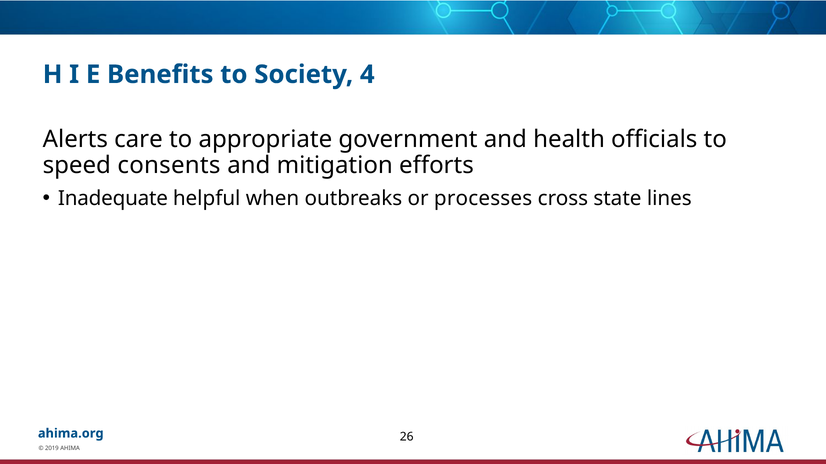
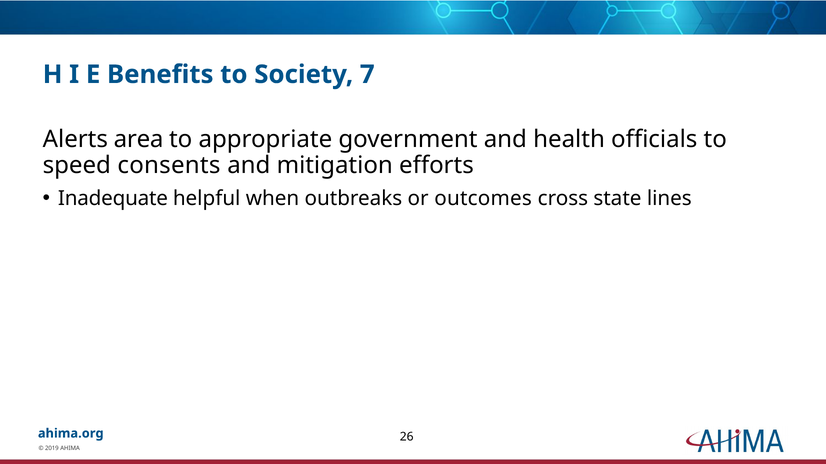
4: 4 -> 7
care: care -> area
processes: processes -> outcomes
